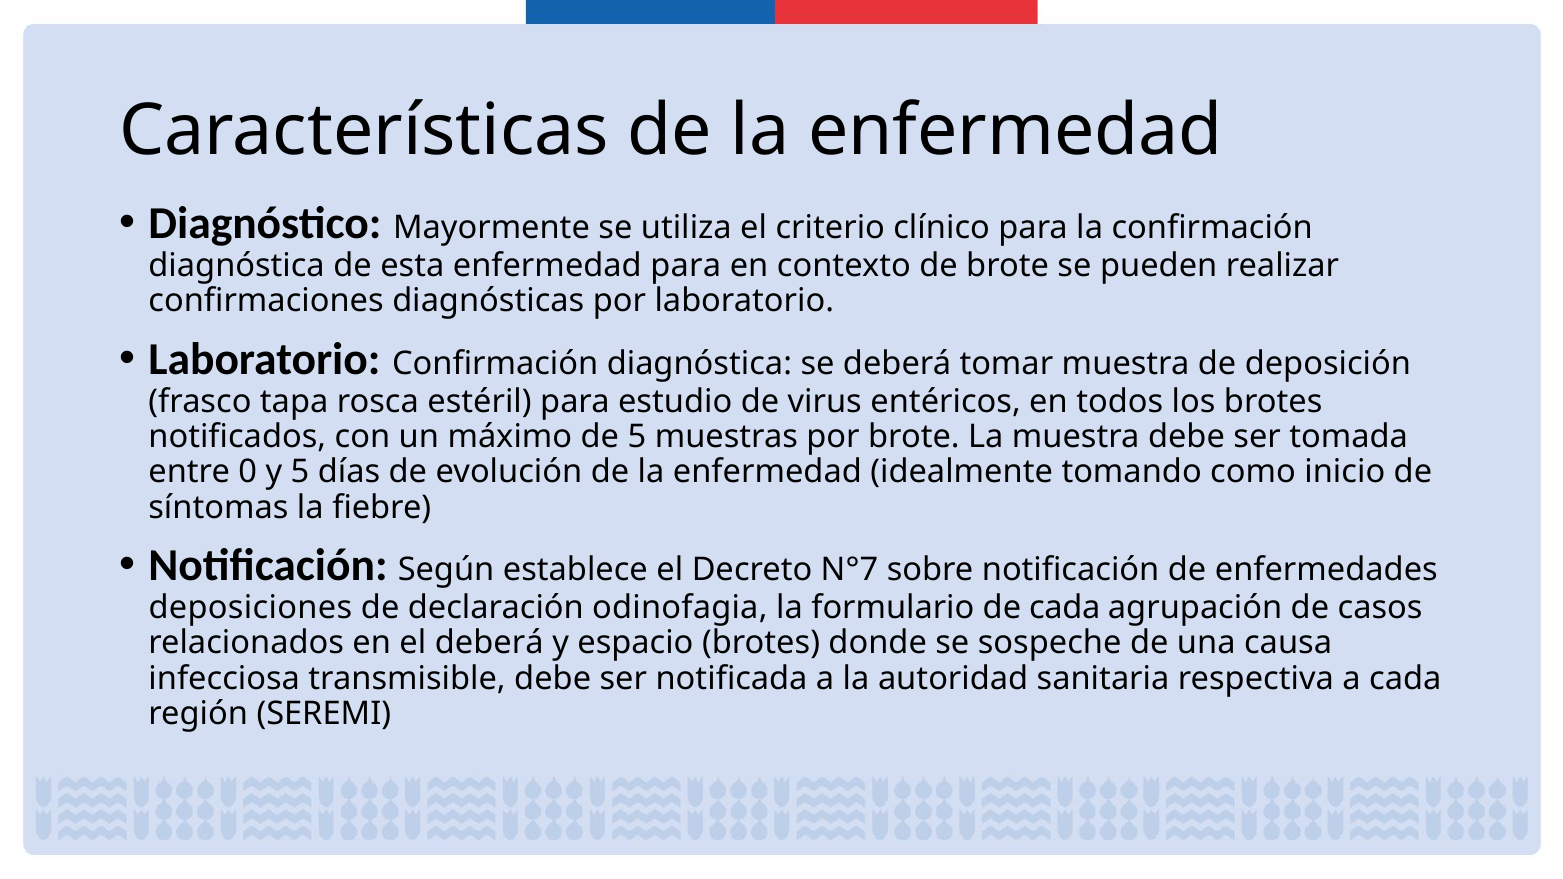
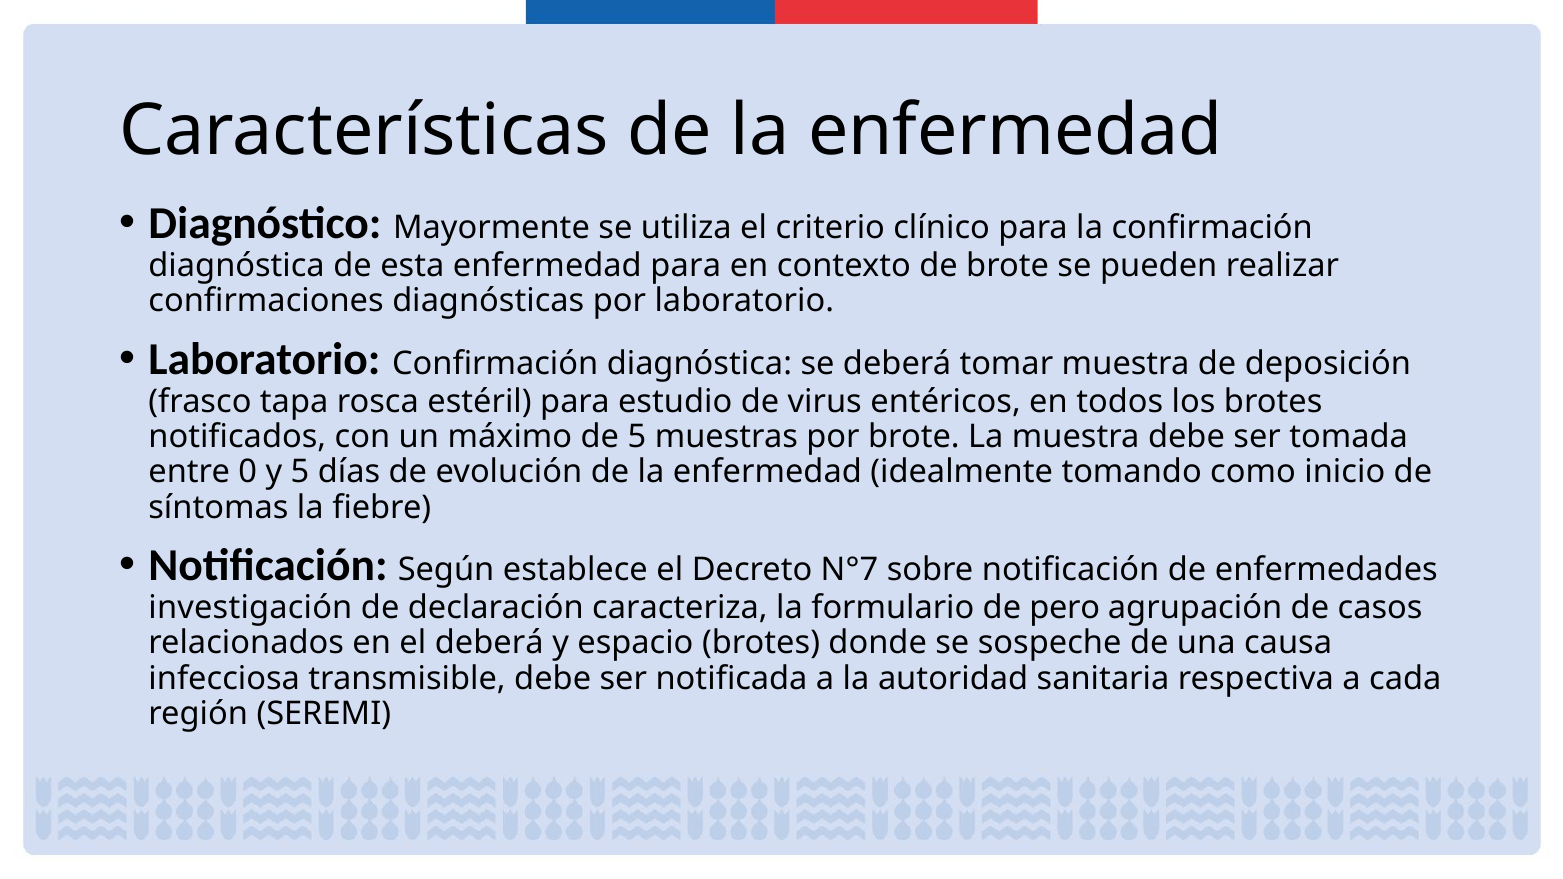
deposiciones: deposiciones -> investigación
odinofagia: odinofagia -> caracteriza
de cada: cada -> pero
